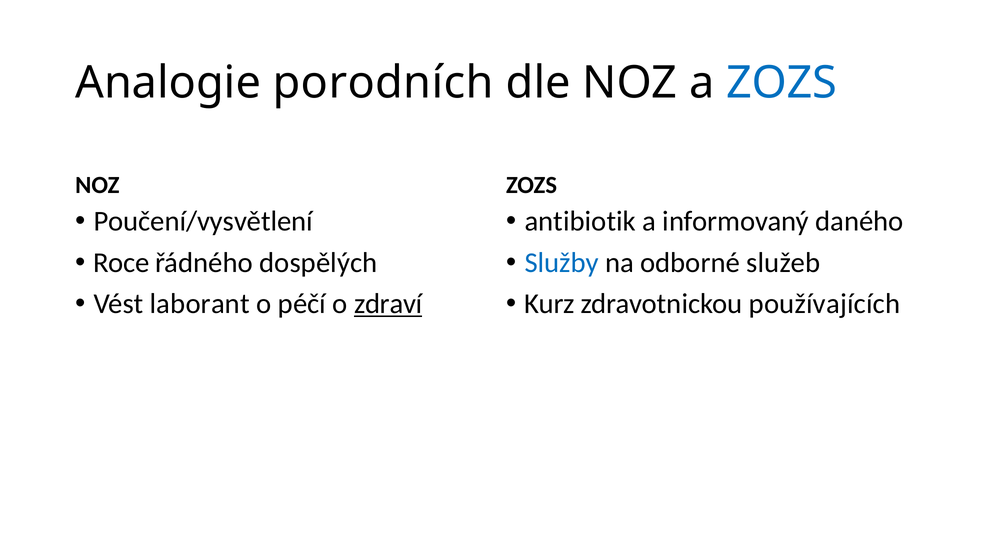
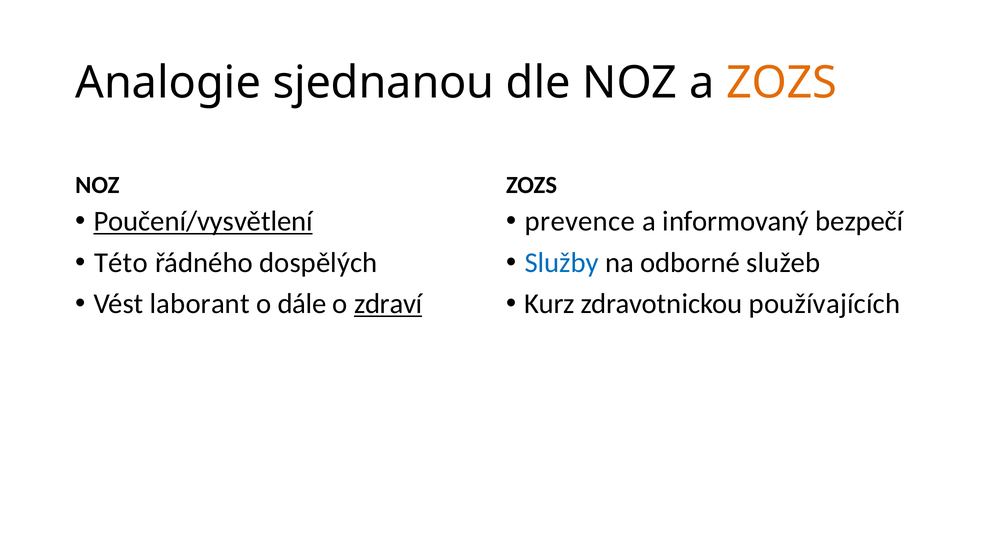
porodních: porodních -> sjednanou
ZOZS at (782, 83) colour: blue -> orange
Poučení/vysvětlení underline: none -> present
antibiotik: antibiotik -> prevence
daného: daného -> bezpečí
Roce: Roce -> Této
péčí: péčí -> dále
